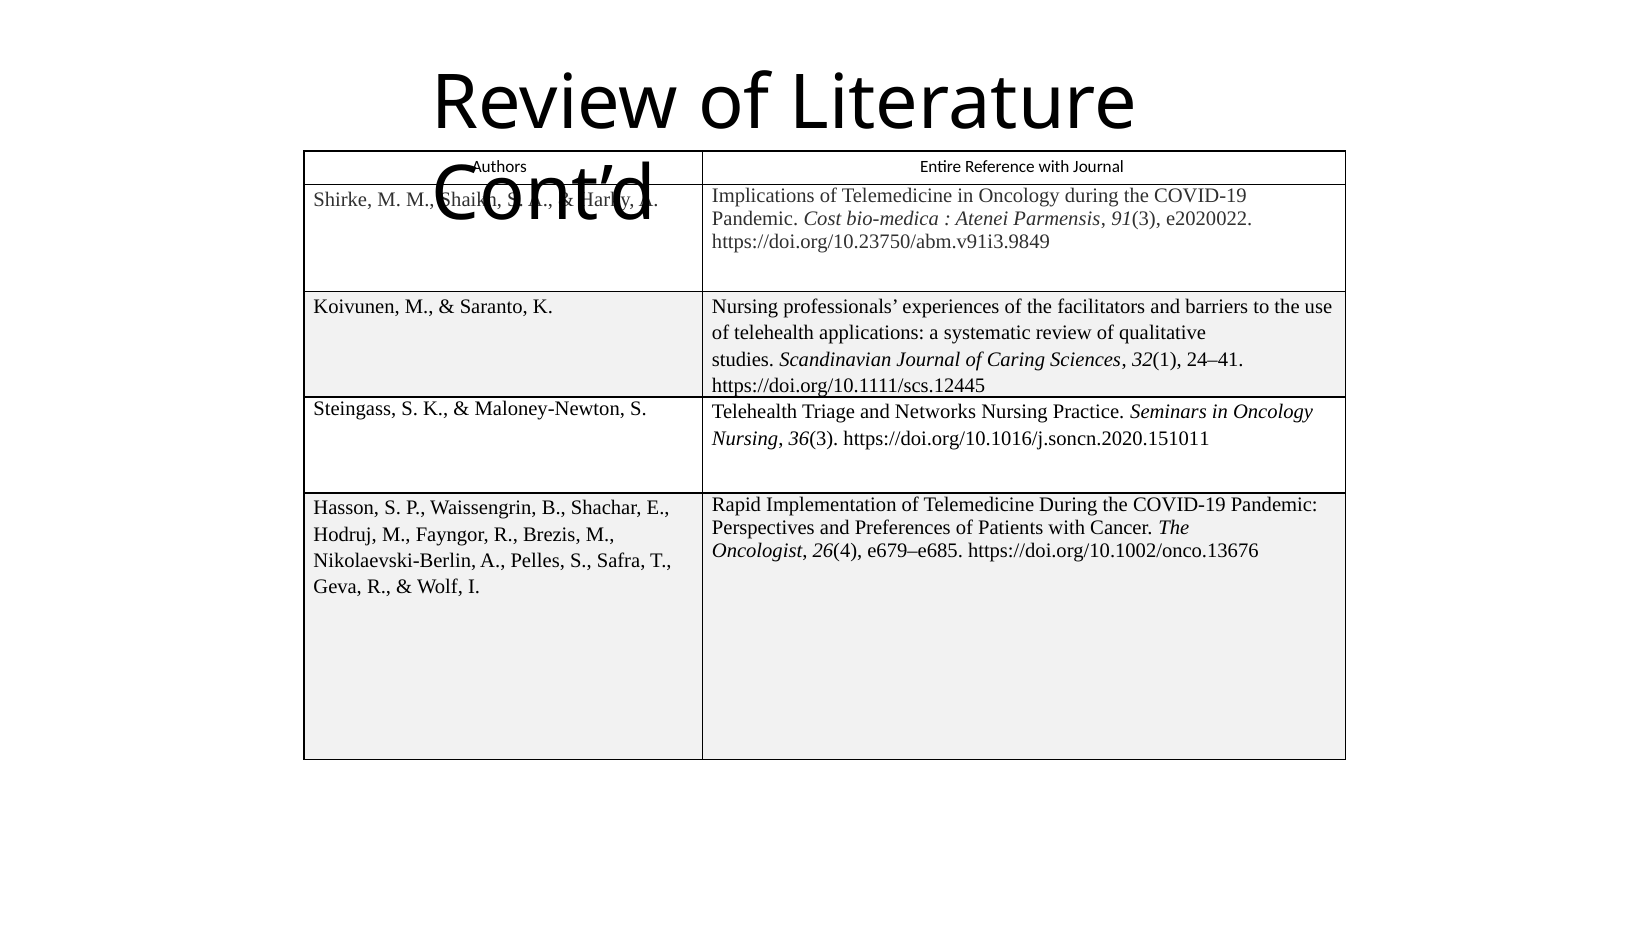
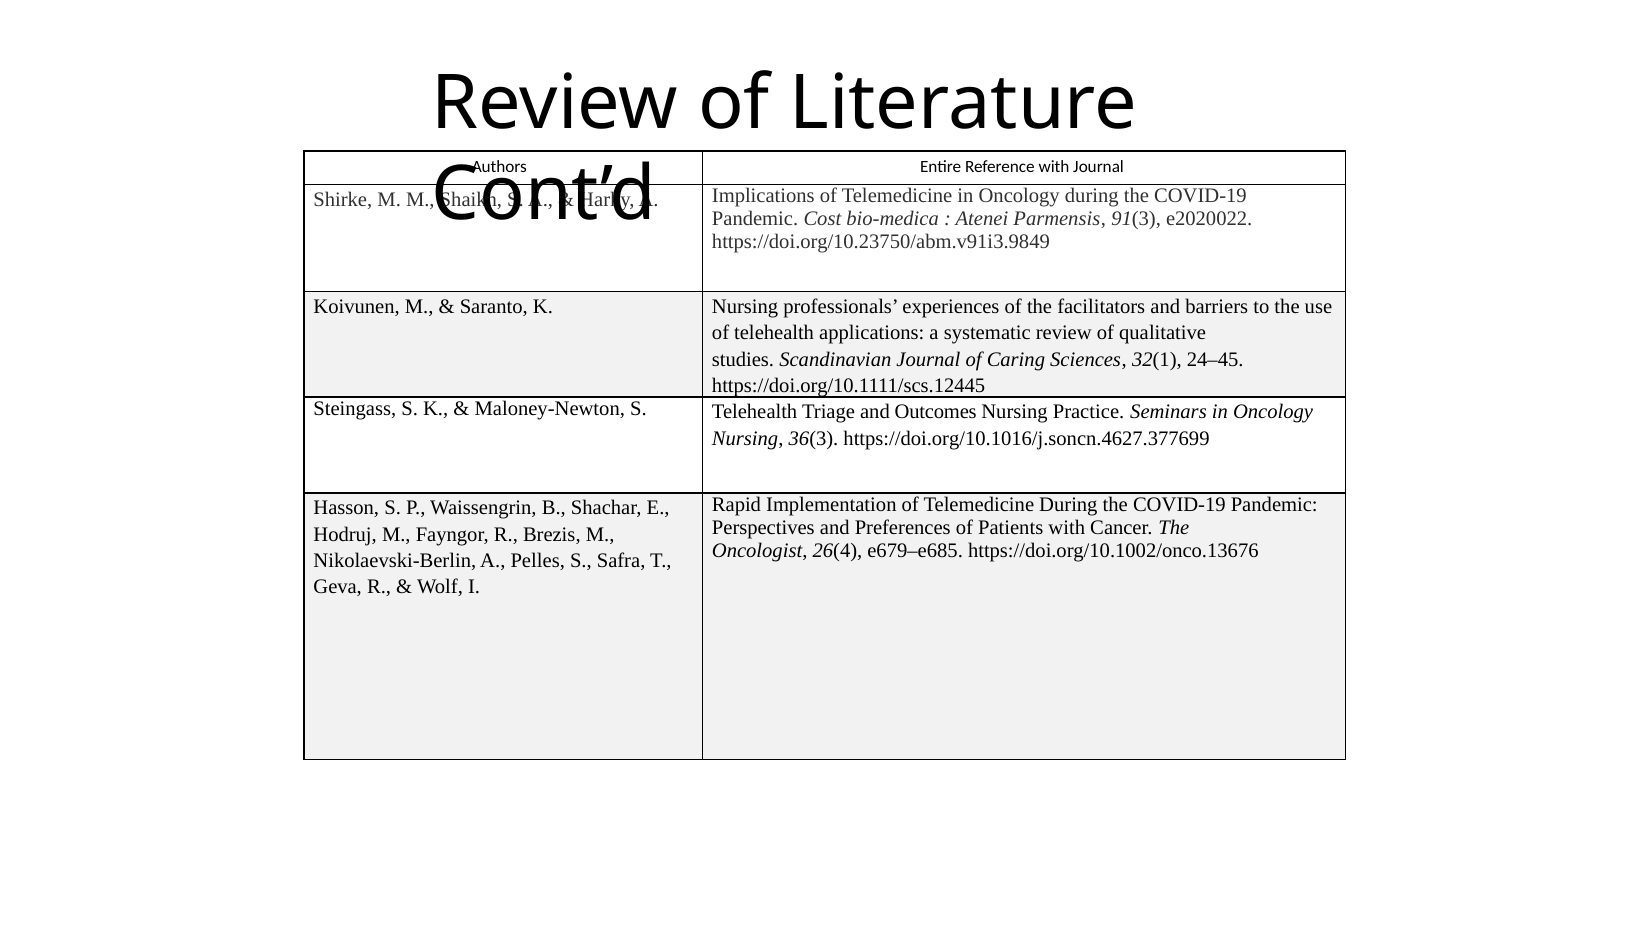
24–41: 24–41 -> 24–45
Networks: Networks -> Outcomes
https://doi.org/10.1016/j.soncn.2020.151011: https://doi.org/10.1016/j.soncn.2020.151011 -> https://doi.org/10.1016/j.soncn.4627.377699
